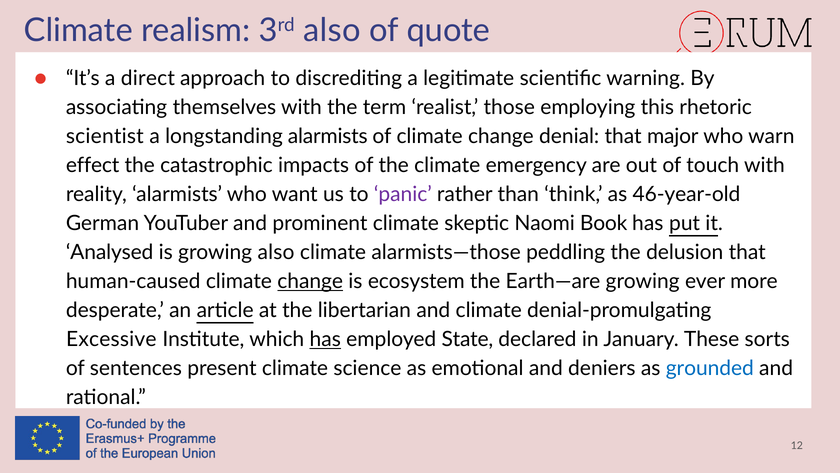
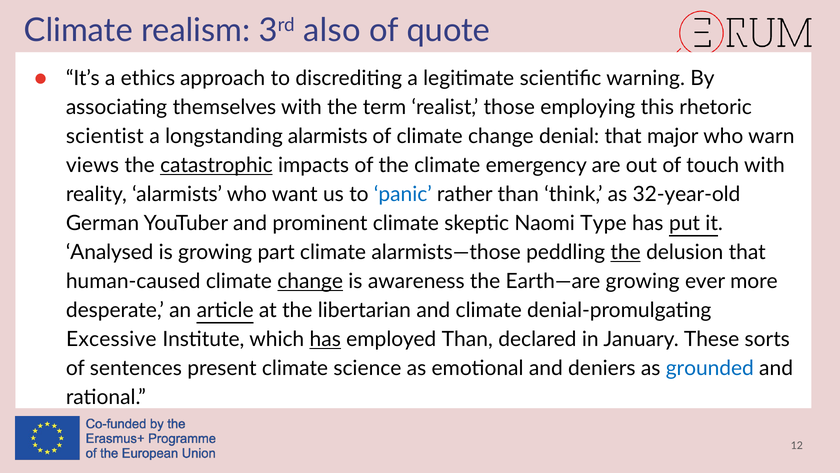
direct: direct -> ethics
effect: effect -> views
catastrophic underline: none -> present
panic colour: purple -> blue
46-year-old: 46-year-old -> 32-year-old
Book: Book -> Type
growing also: also -> part
the at (626, 252) underline: none -> present
ecosystem: ecosystem -> awareness
employed State: State -> Than
